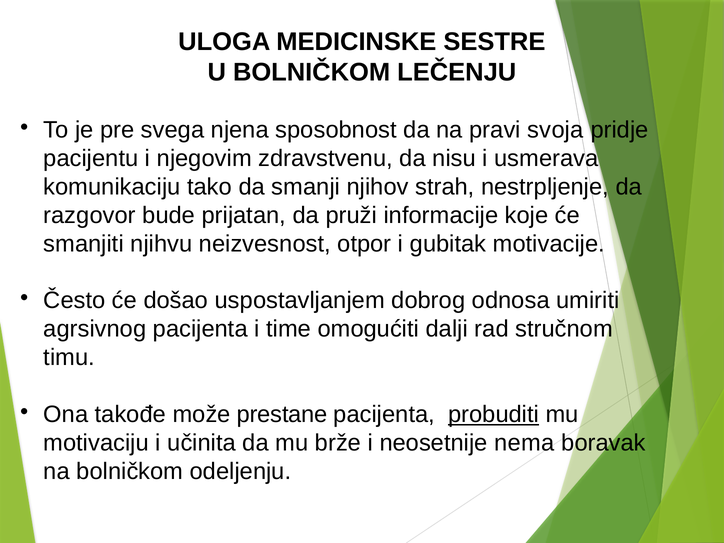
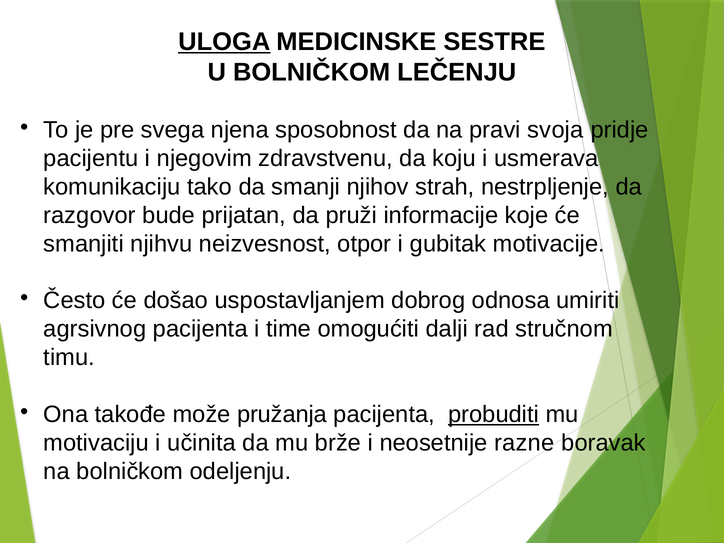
ULOGA underline: none -> present
nisu: nisu -> koju
prestane: prestane -> pružanja
nema: nema -> razne
